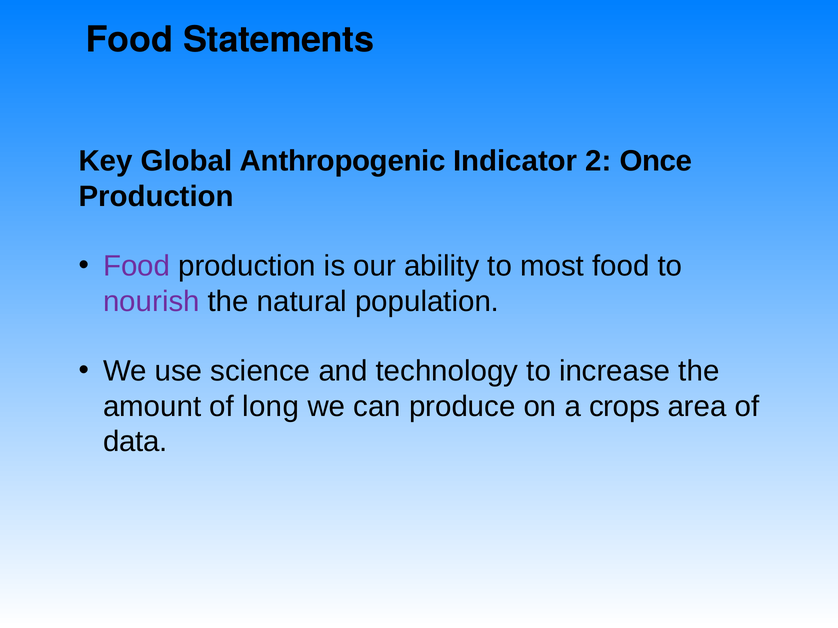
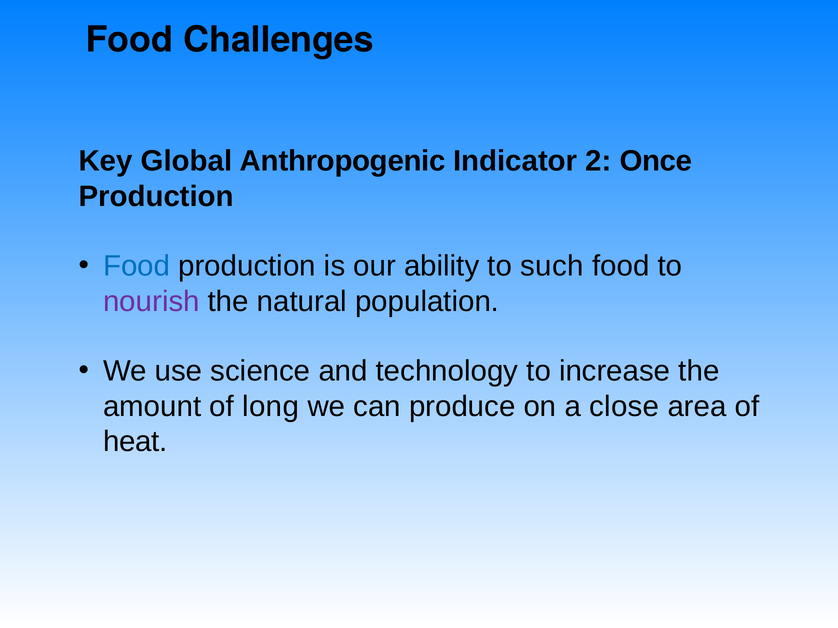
Statements: Statements -> Challenges
Food at (137, 266) colour: purple -> blue
most: most -> such
crops: crops -> close
data: data -> heat
